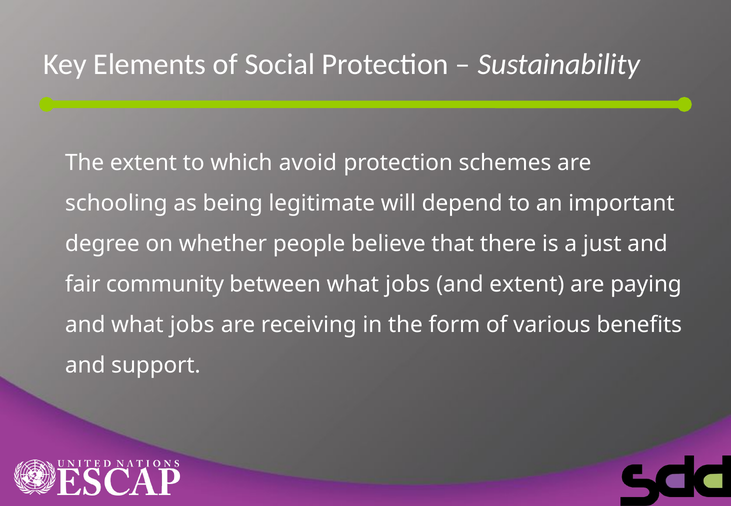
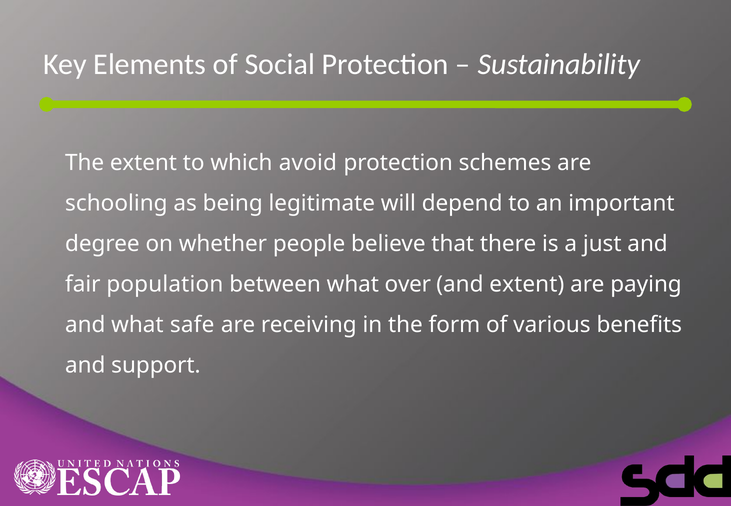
community: community -> population
between what jobs: jobs -> over
and what jobs: jobs -> safe
